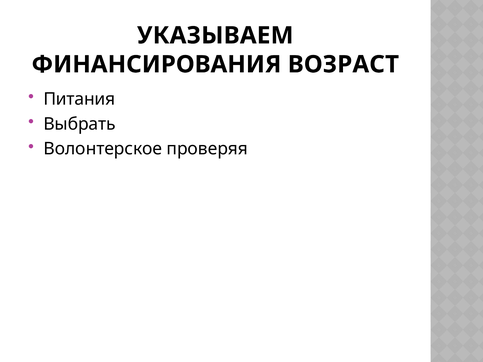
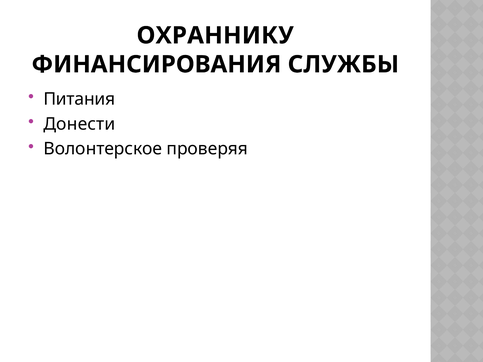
УКАЗЫВАЕМ: УКАЗЫВАЕМ -> ОХРАННИКУ
ВОЗРАСТ: ВОЗРАСТ -> СЛУЖБЫ
Выбрать: Выбрать -> Донести
